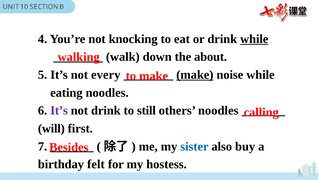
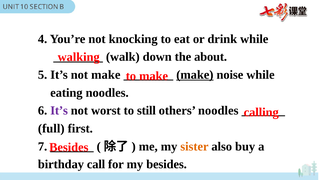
while at (254, 39) underline: present -> none
not every: every -> make
not drink: drink -> worst
will: will -> full
sister colour: blue -> orange
felt: felt -> call
my hostess: hostess -> besides
